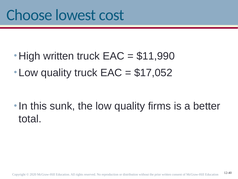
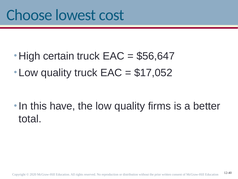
High written: written -> certain
$11,990: $11,990 -> $56,647
sunk: sunk -> have
